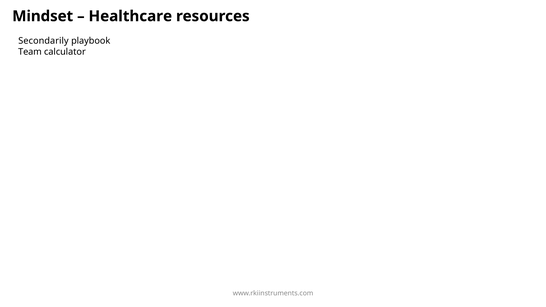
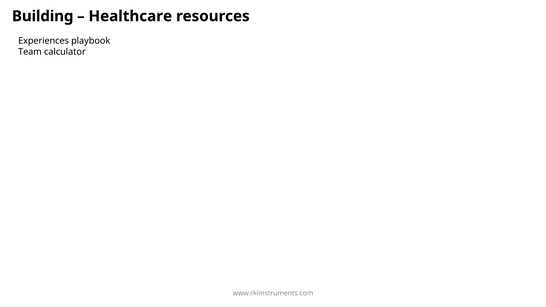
Mindset: Mindset -> Building
Secondarily: Secondarily -> Experiences
